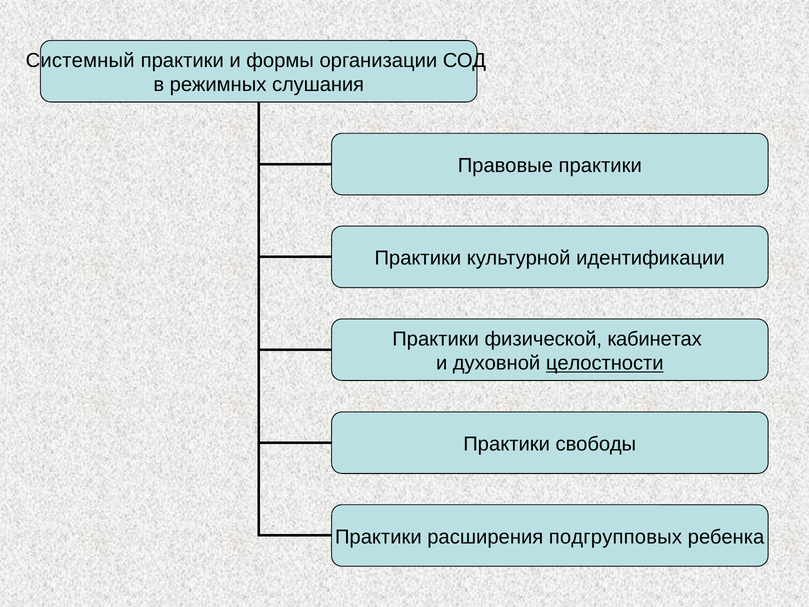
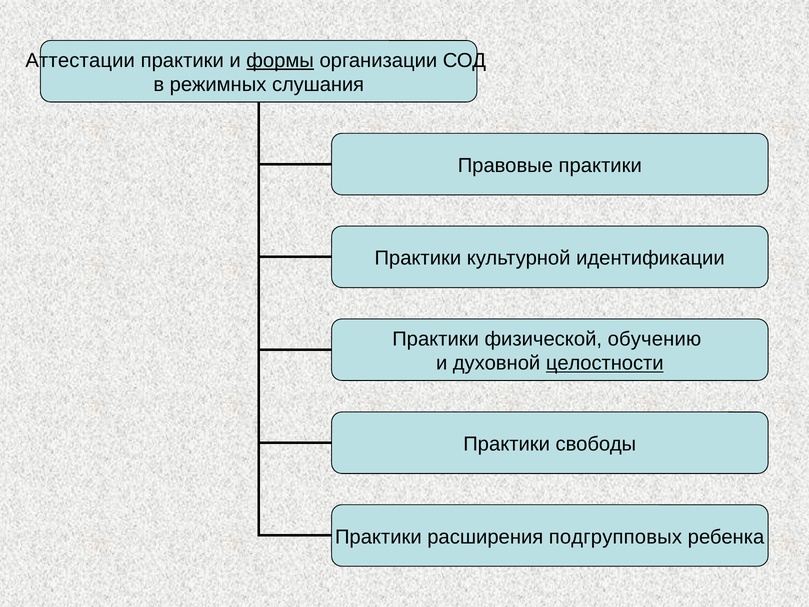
Системный: Системный -> Аттестации
формы underline: none -> present
кабинетах: кабинетах -> обучению
